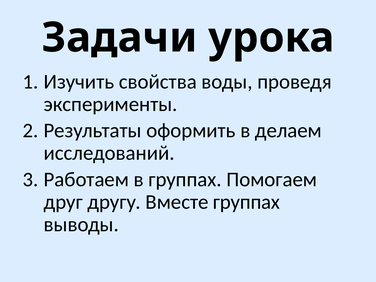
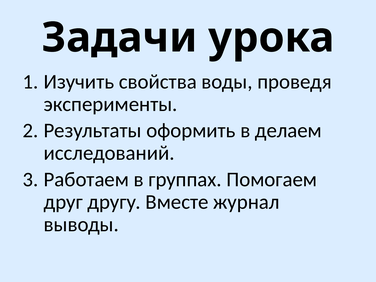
Вместе группах: группах -> журнал
